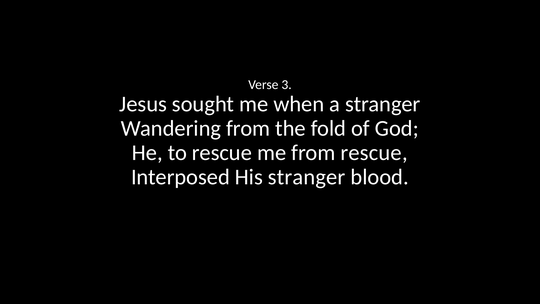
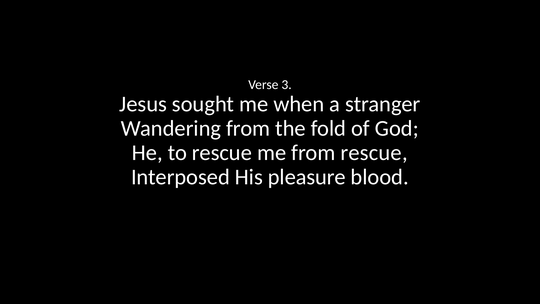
His stranger: stranger -> pleasure
